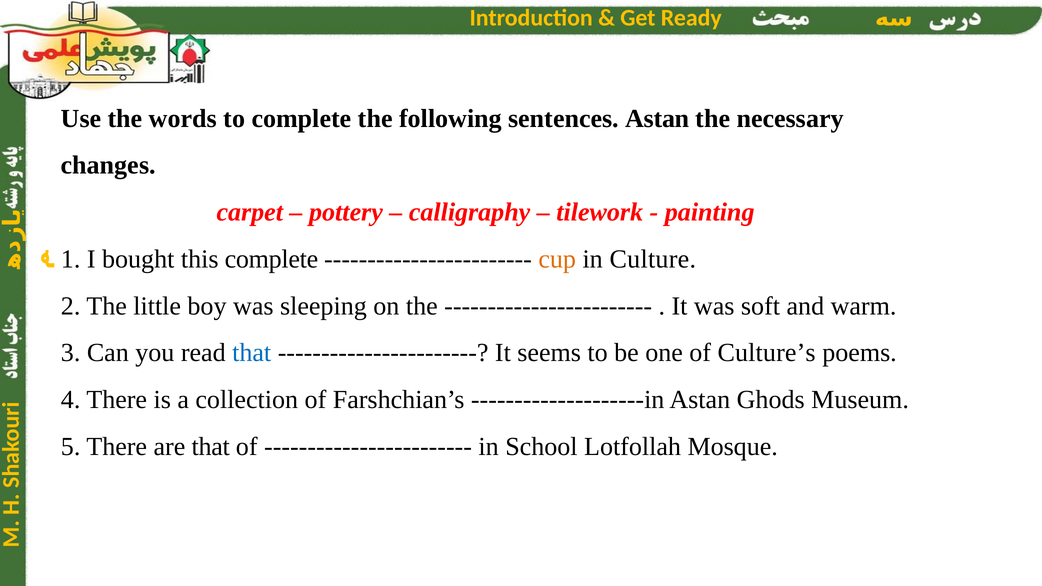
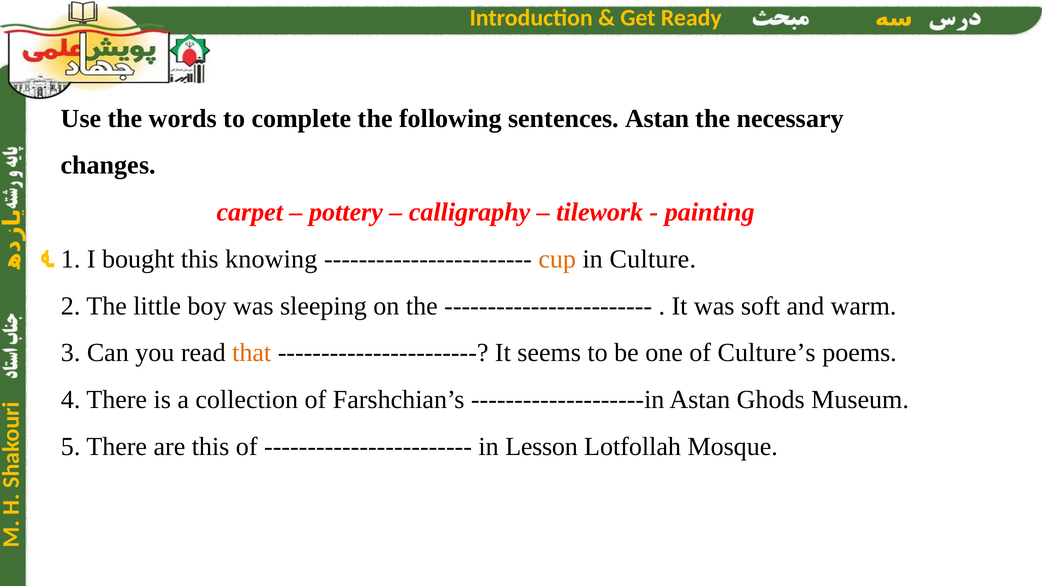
this complete: complete -> knowing
that at (252, 353) colour: blue -> orange
are that: that -> this
School: School -> Lesson
